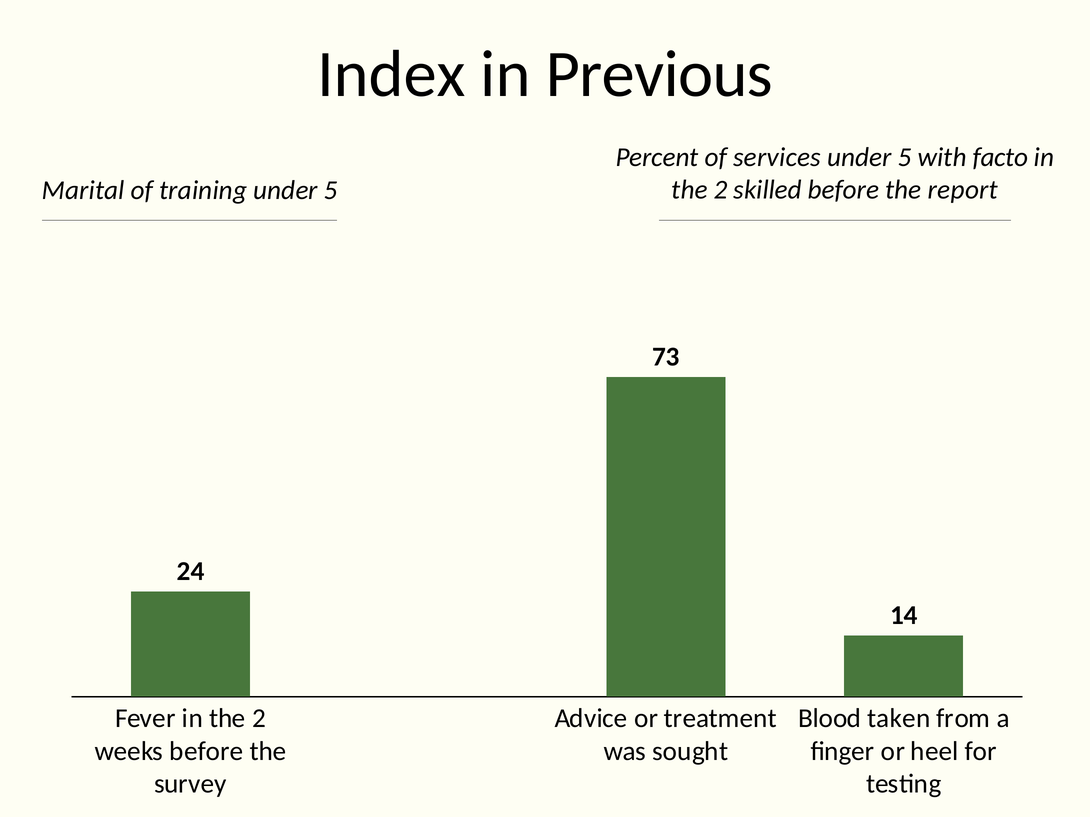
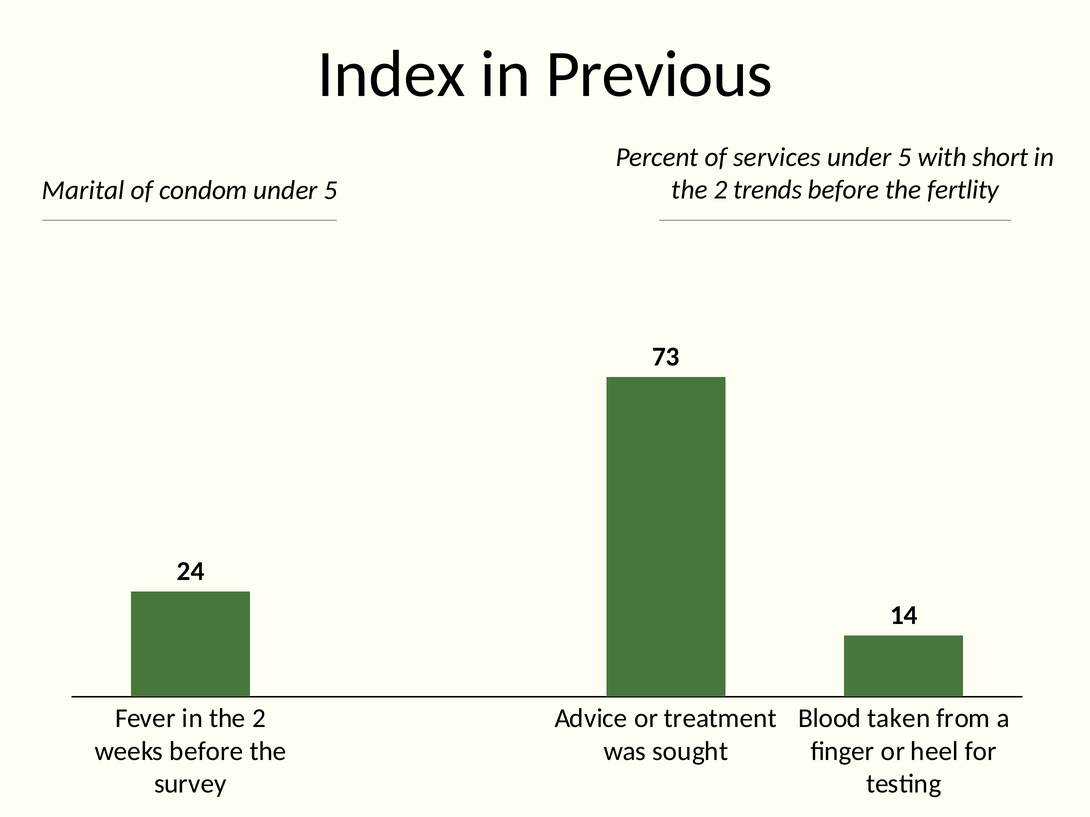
facto: facto -> short
skilled: skilled -> trends
report: report -> fertlity
training: training -> condom
